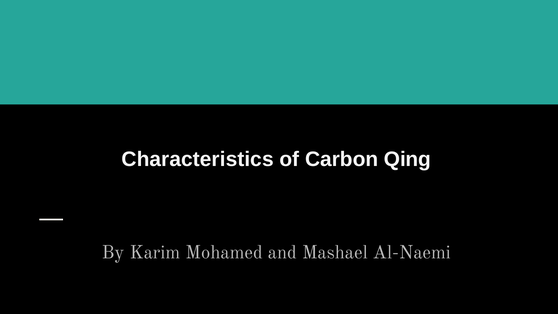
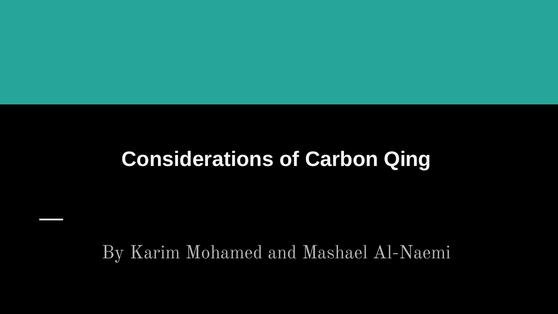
Characteristics: Characteristics -> Considerations
